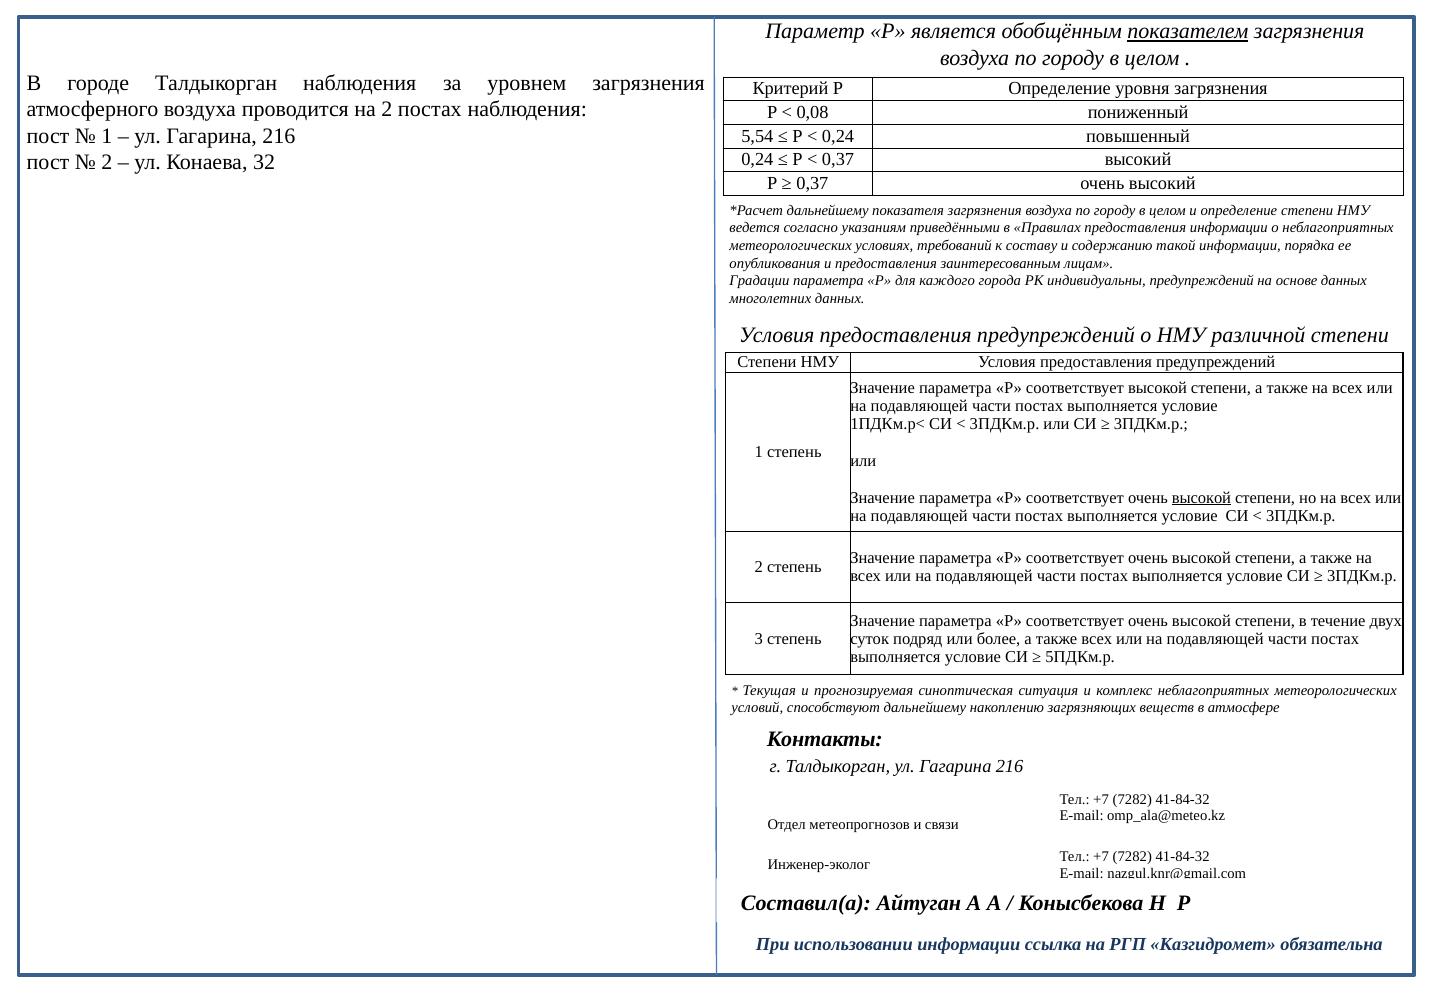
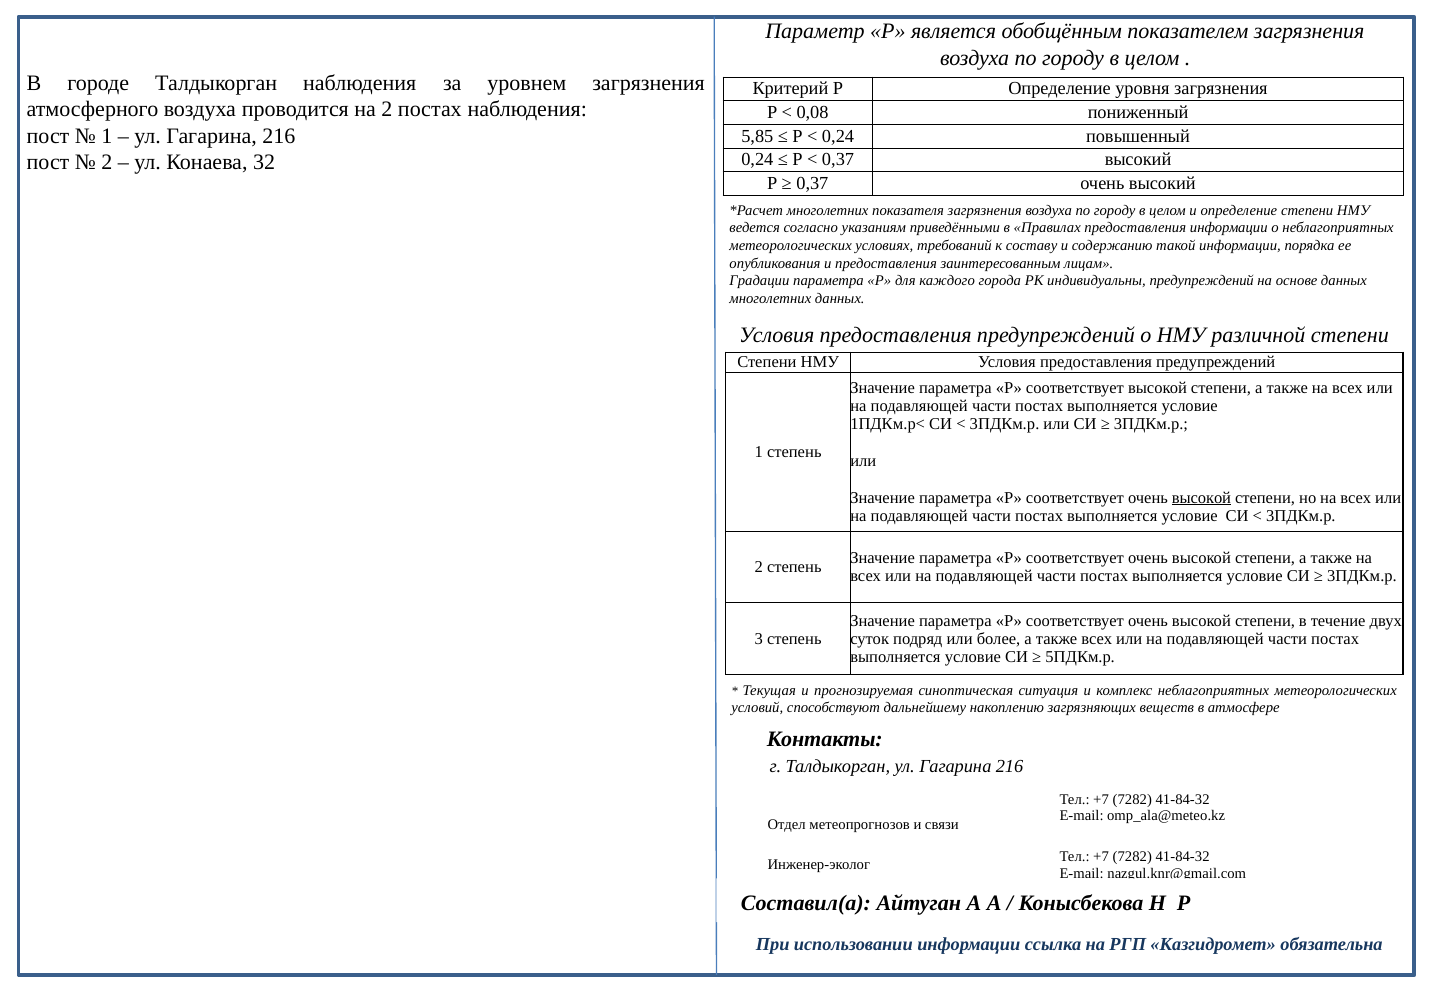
показателем underline: present -> none
5,54: 5,54 -> 5,85
дальнейшему at (828, 210): дальнейшему -> многолетних
